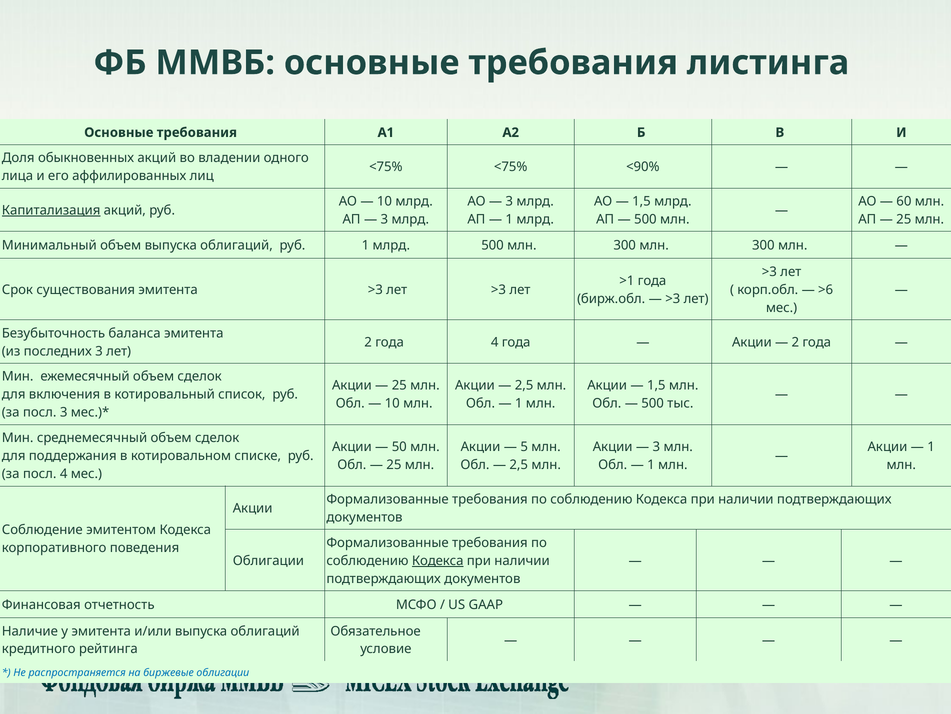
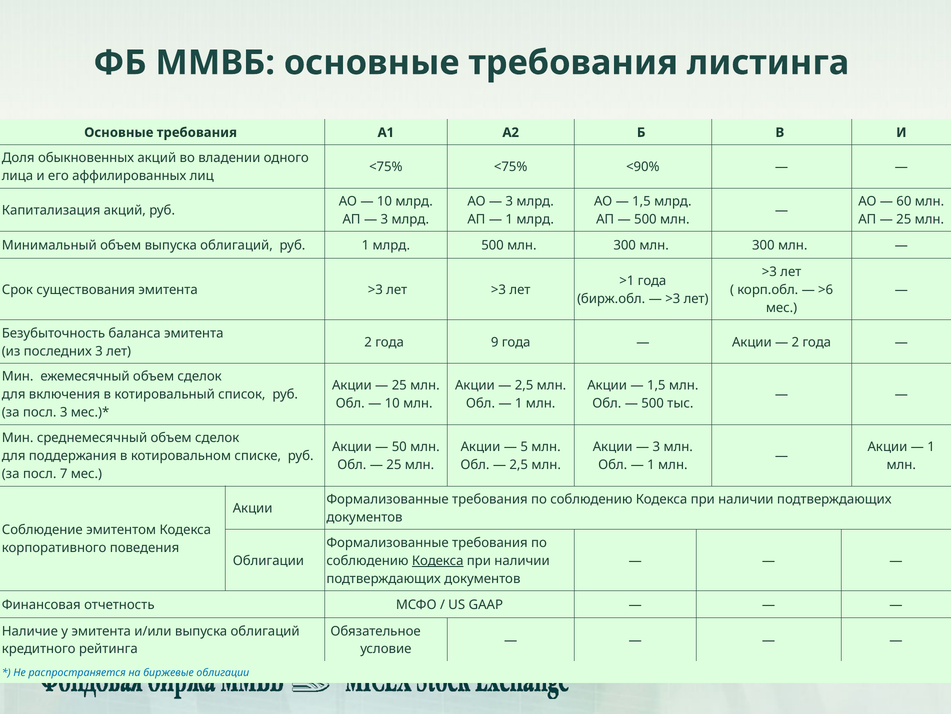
Капитализация underline: present -> none
года 4: 4 -> 9
посл 4: 4 -> 7
